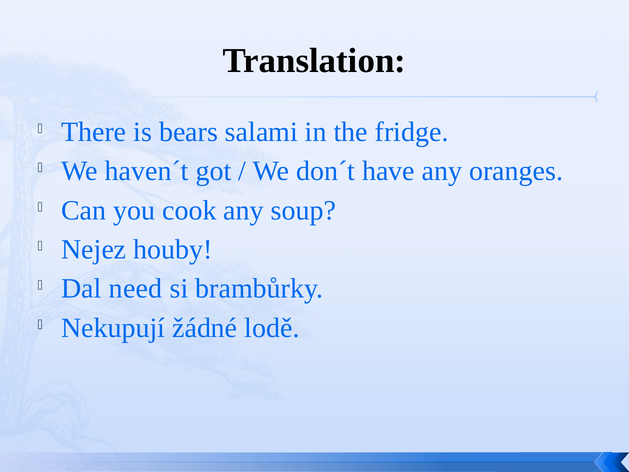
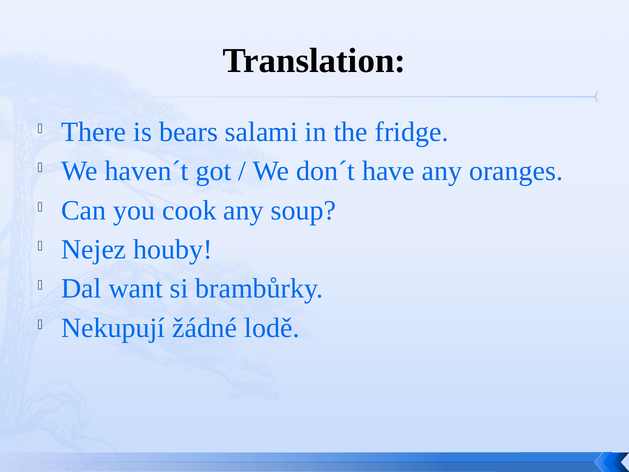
need: need -> want
